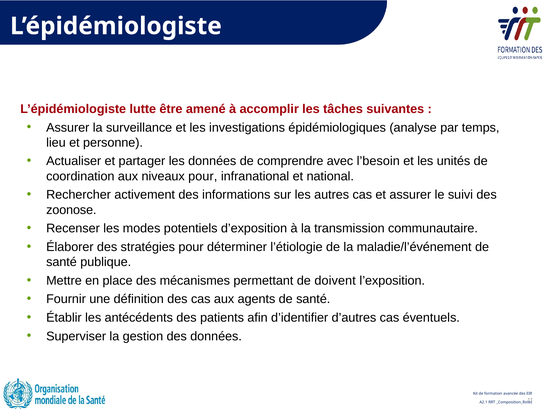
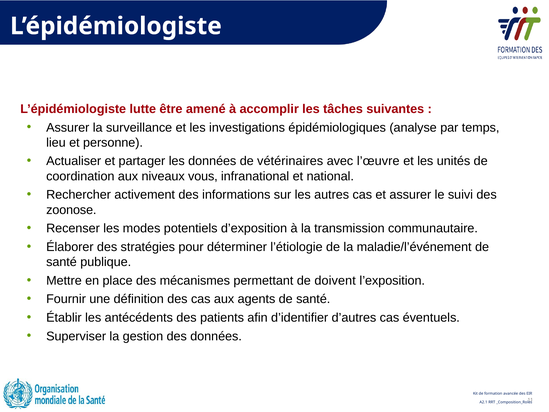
comprendre: comprendre -> vétérinaires
l’besoin: l’besoin -> l’œuvre
niveaux pour: pour -> vous
